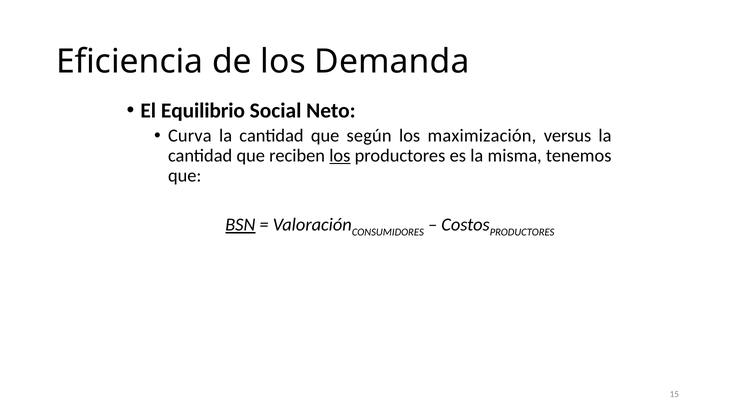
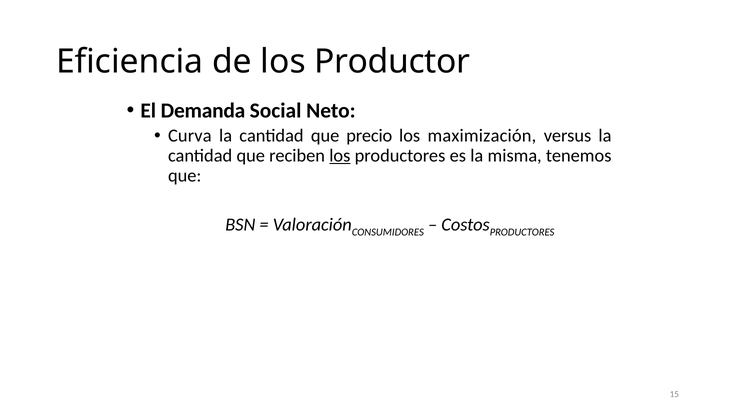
Demanda: Demanda -> Productor
Equilibrio: Equilibrio -> Demanda
según: según -> precio
BSN underline: present -> none
